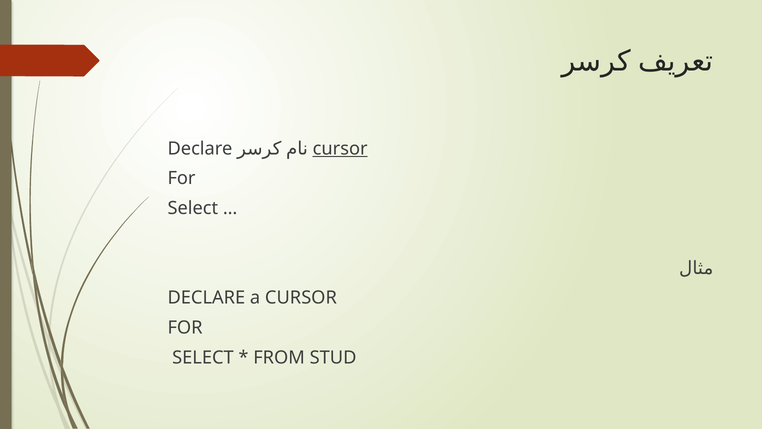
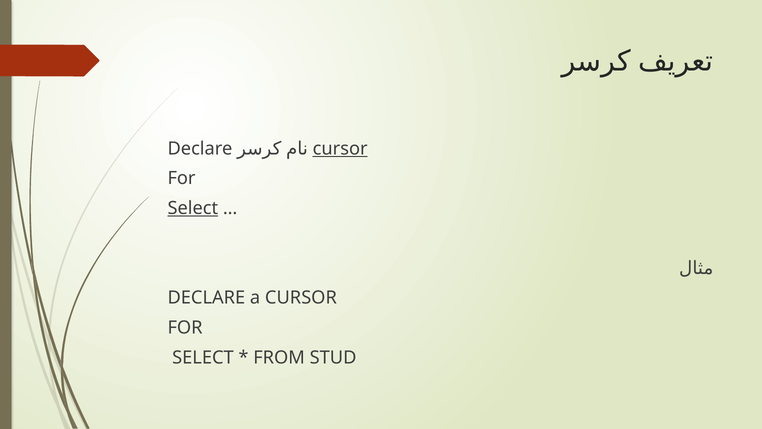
Select at (193, 208) underline: none -> present
